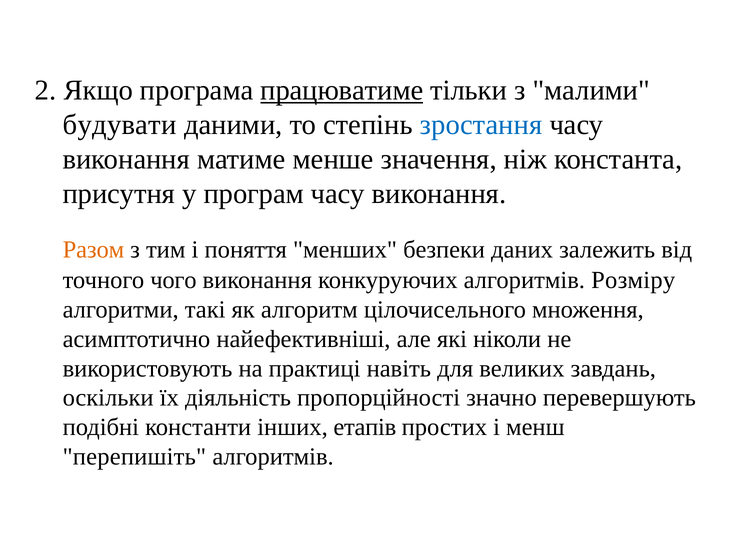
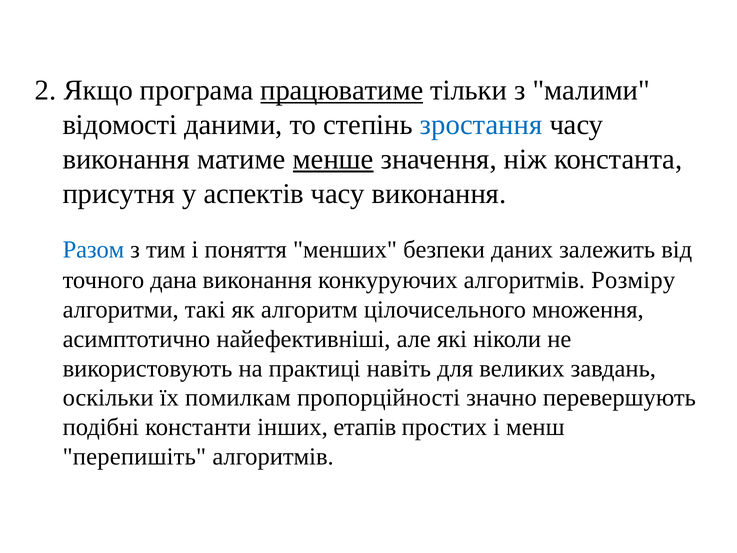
будувати: будувати -> відомості
менше underline: none -> present
програм: програм -> аспектів
Разом colour: orange -> blue
чого: чого -> дана
діяльність: діяльність -> помилкам
